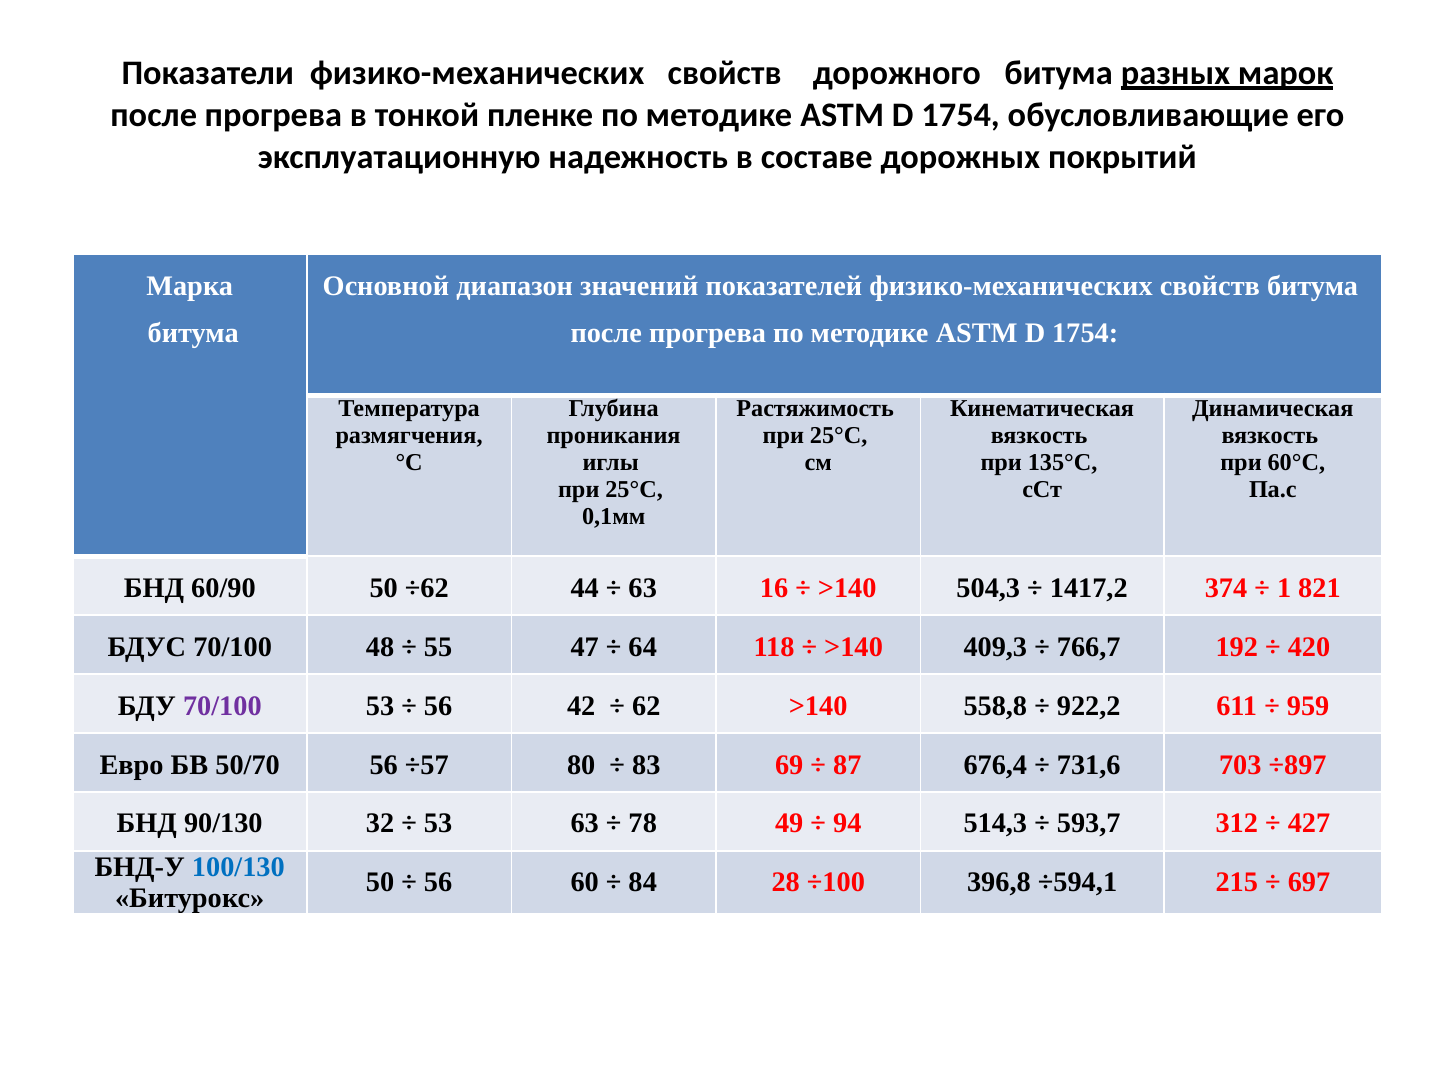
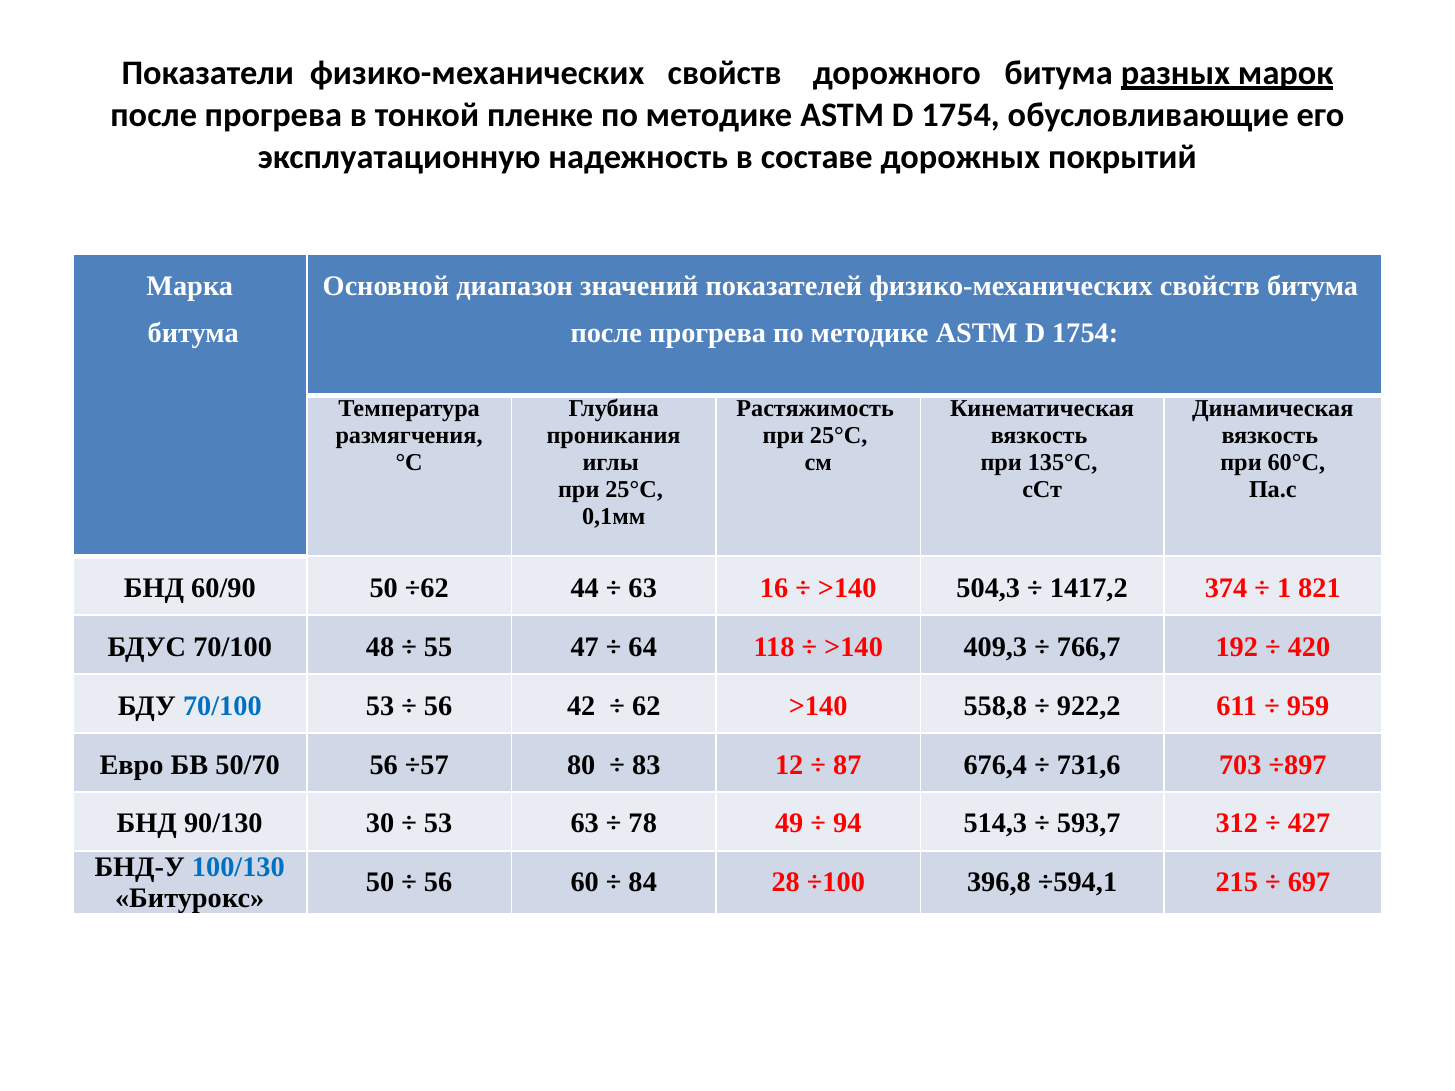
70/100 at (222, 706) colour: purple -> blue
69: 69 -> 12
32: 32 -> 30
